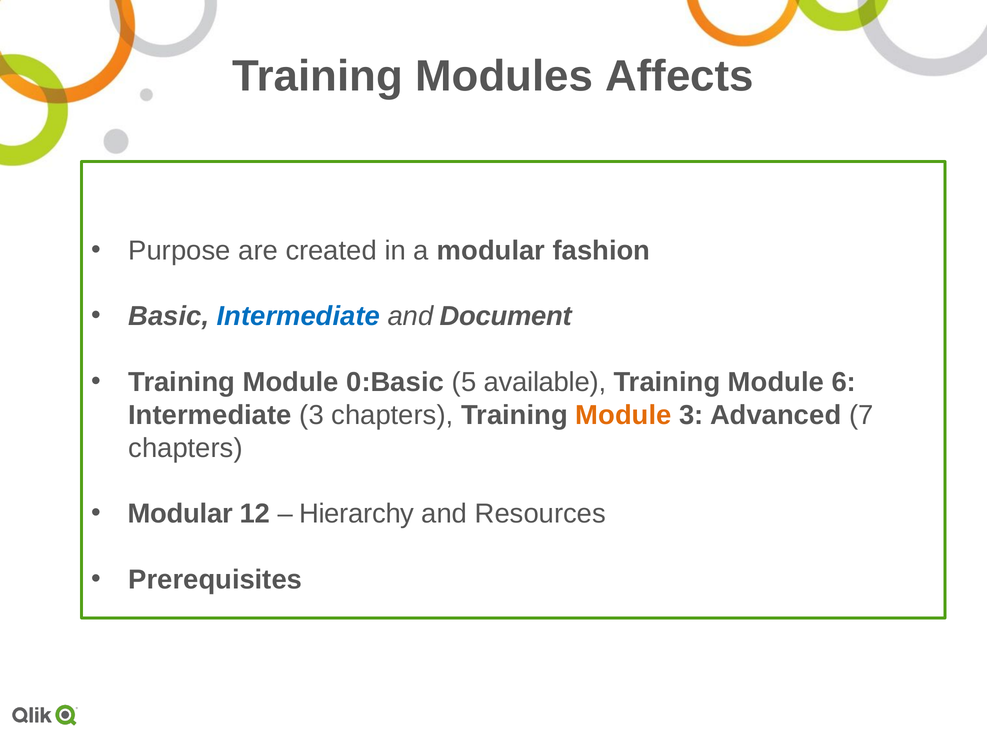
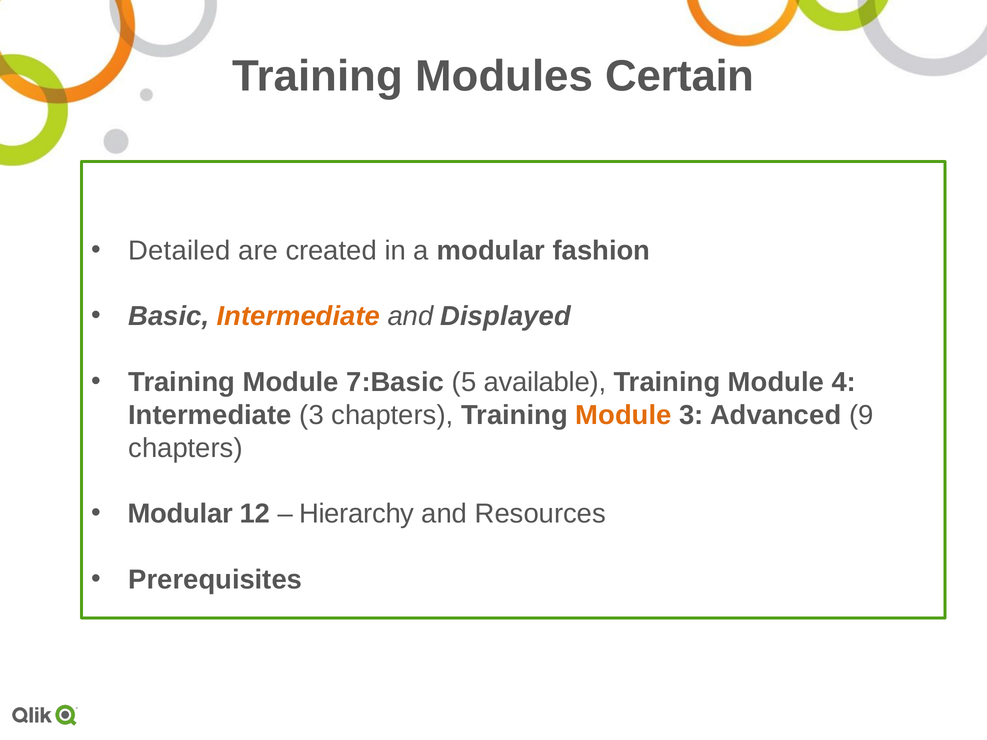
Affects: Affects -> Certain
Purpose: Purpose -> Detailed
Intermediate at (298, 317) colour: blue -> orange
Document: Document -> Displayed
0:Basic: 0:Basic -> 7:Basic
6: 6 -> 4
7: 7 -> 9
